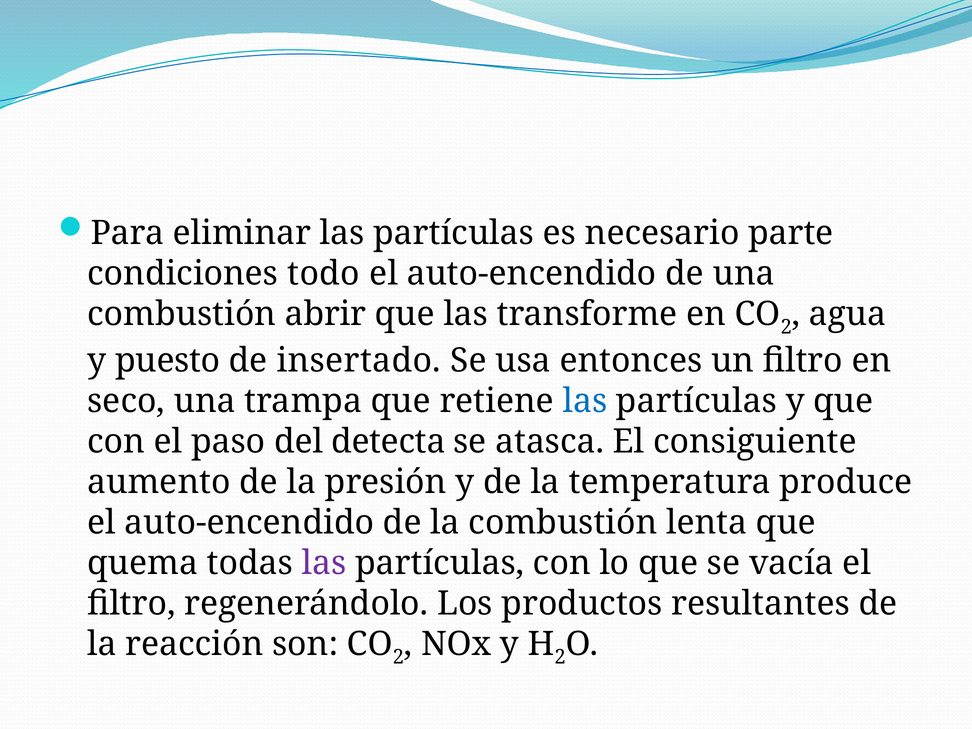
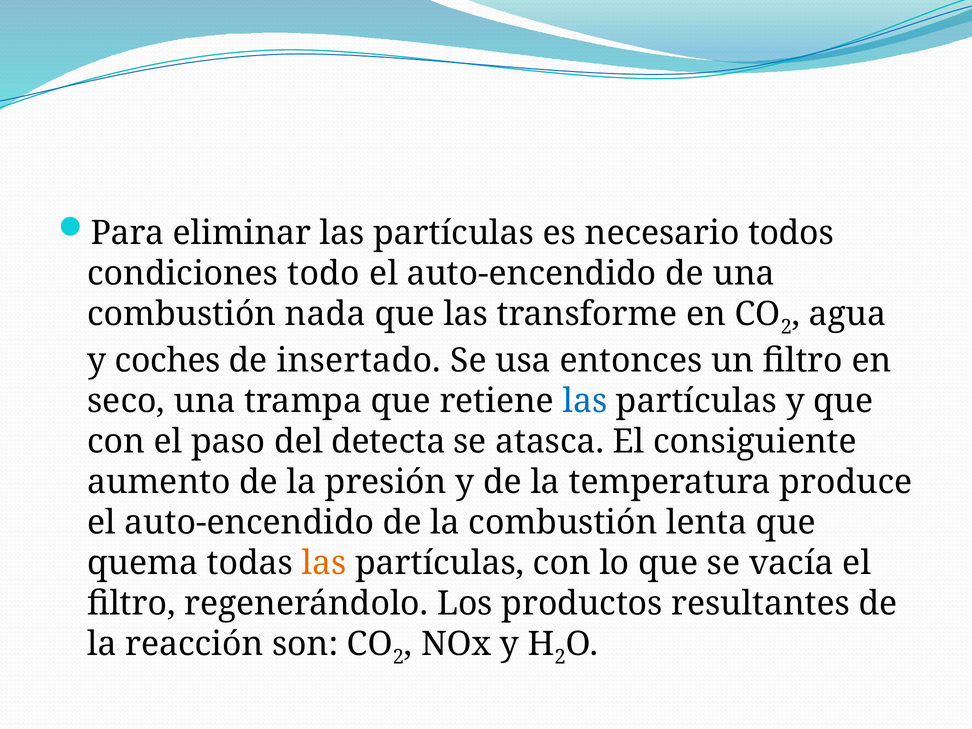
parte: parte -> todos
abrir: abrir -> nada
puesto: puesto -> coches
las at (324, 563) colour: purple -> orange
